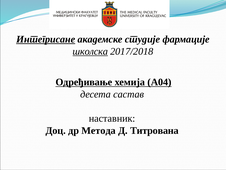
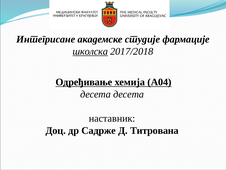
Интегрисане underline: present -> none
десета састав: састав -> десета
Метода: Метода -> Садрже
